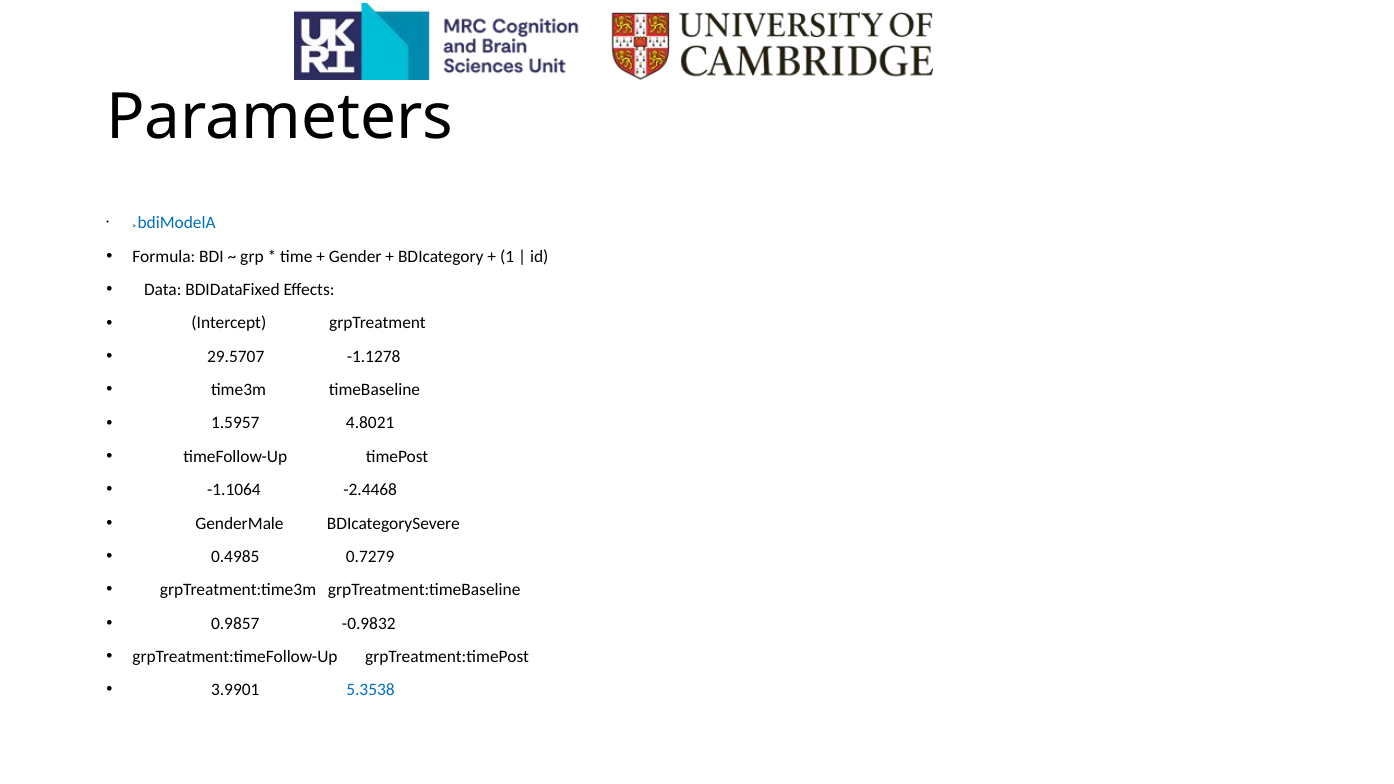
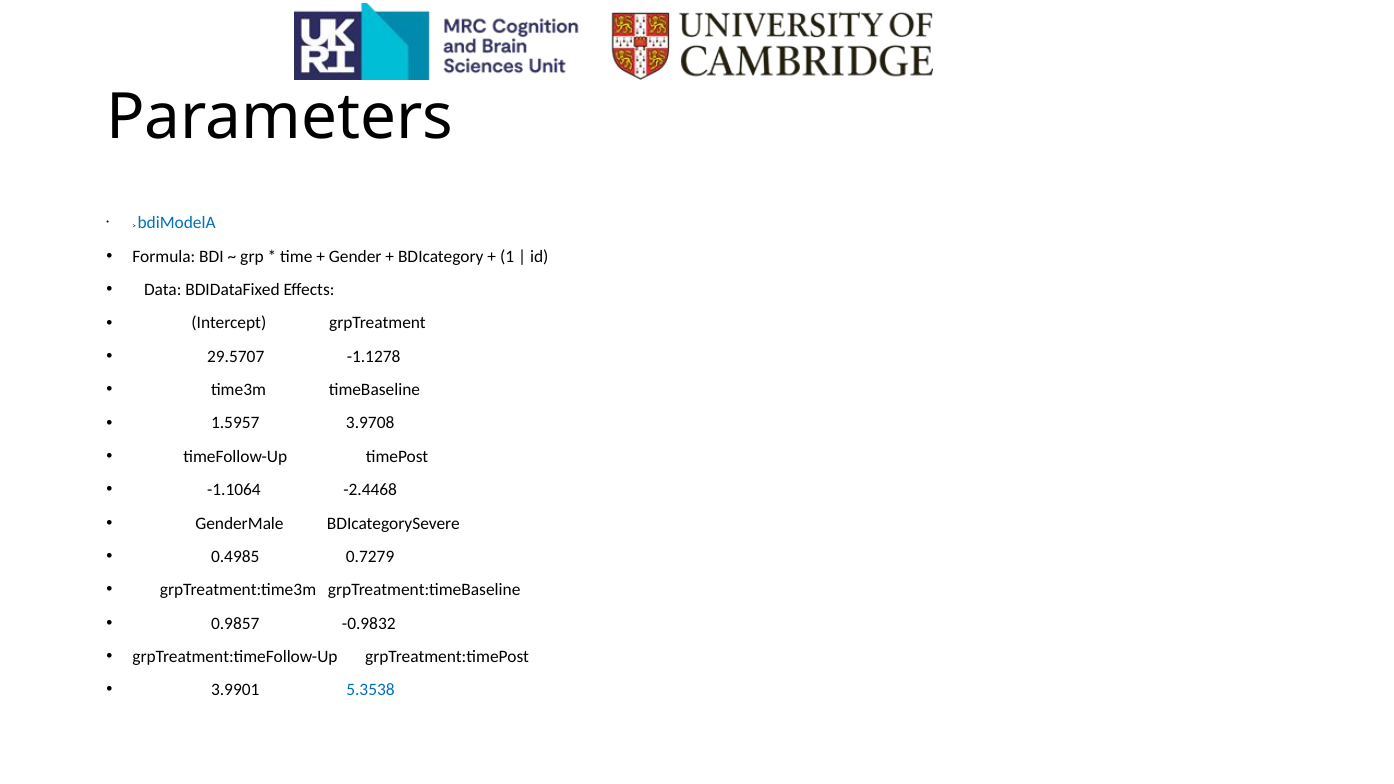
4.8021: 4.8021 -> 3.9708
